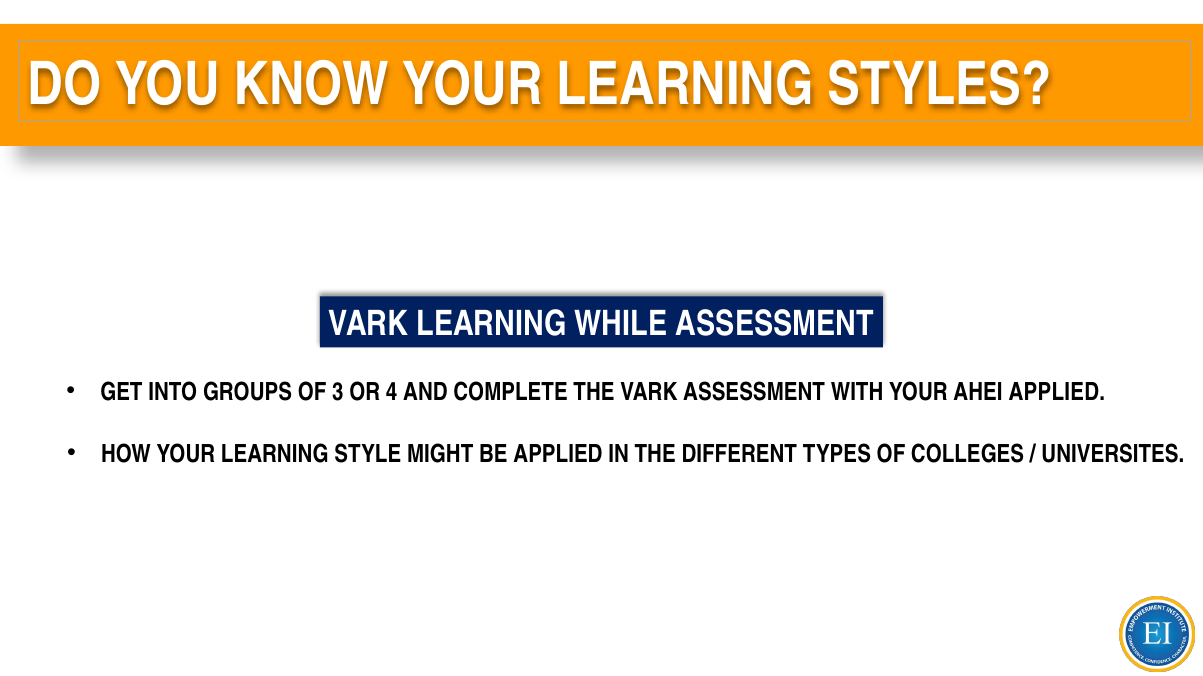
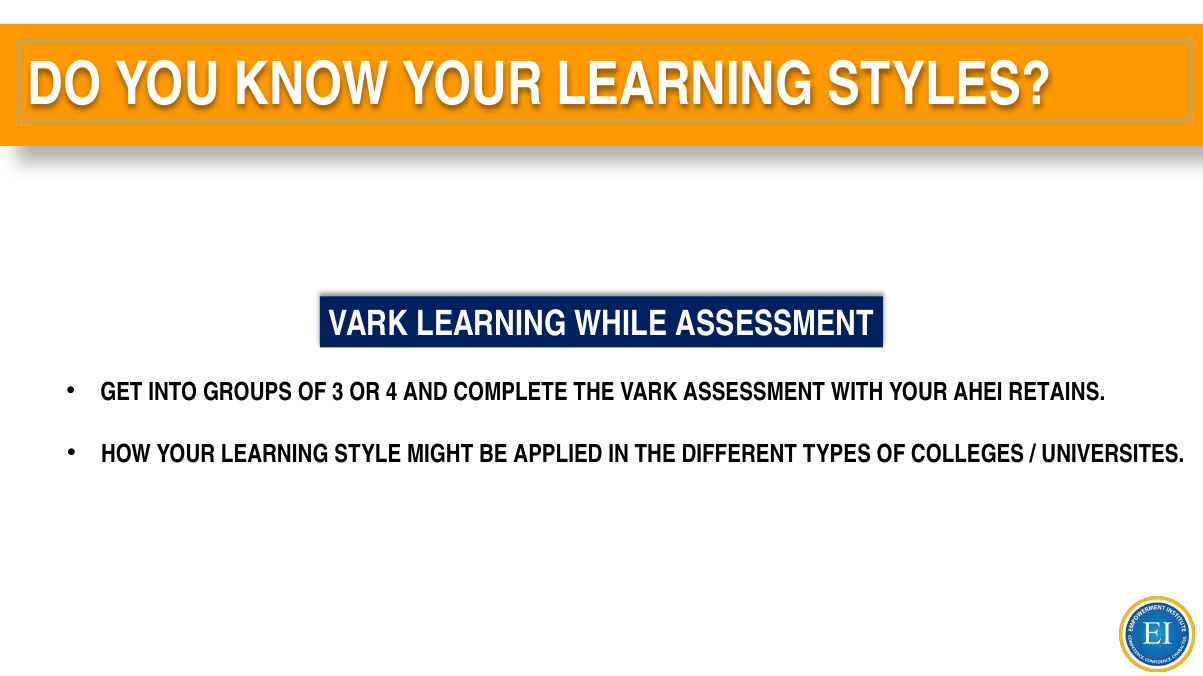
AHEI APPLIED: APPLIED -> RETAINS
